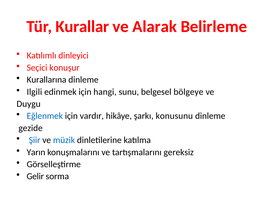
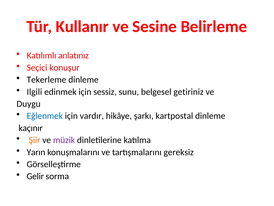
Kurallar: Kurallar -> Kullanır
Alarak: Alarak -> Sesine
dinleyici: dinleyici -> anlatınız
Kurallarına: Kurallarına -> Tekerleme
hangi: hangi -> sessiz
bölgeye: bölgeye -> getiriniz
konusunu: konusunu -> kartpostal
gezide: gezide -> kaçınır
Şiir colour: blue -> orange
müzik colour: blue -> purple
